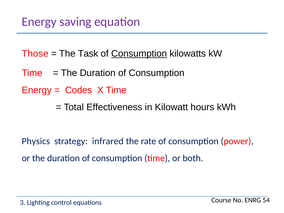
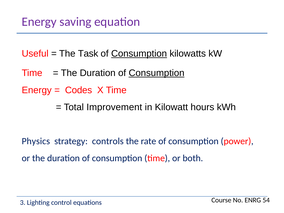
Those: Those -> Useful
Consumption at (157, 73) underline: none -> present
Effectiveness: Effectiveness -> Improvement
infrared: infrared -> controls
